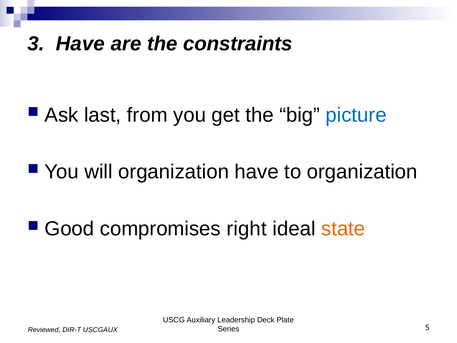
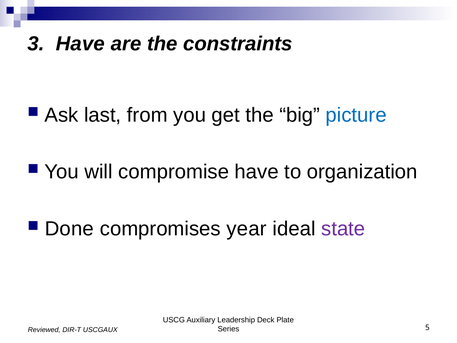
will organization: organization -> compromise
Good: Good -> Done
right: right -> year
state colour: orange -> purple
